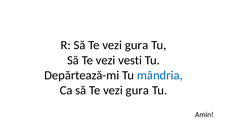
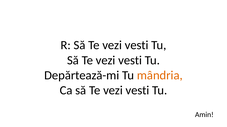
gura at (137, 45): gura -> vesti
mândria colour: blue -> orange
gura at (137, 91): gura -> vesti
